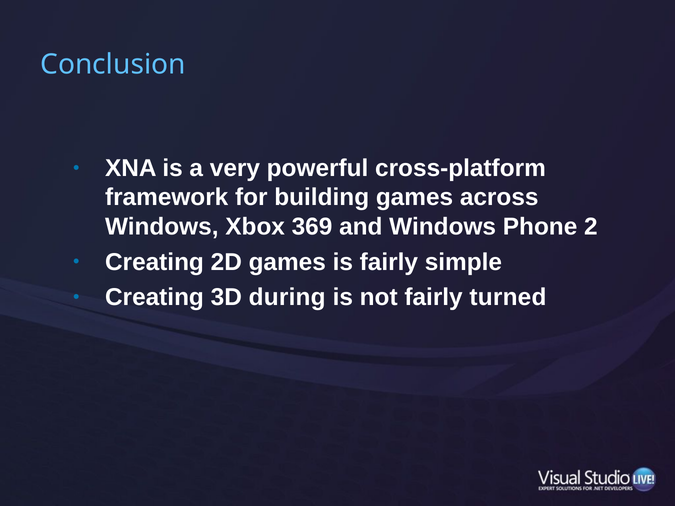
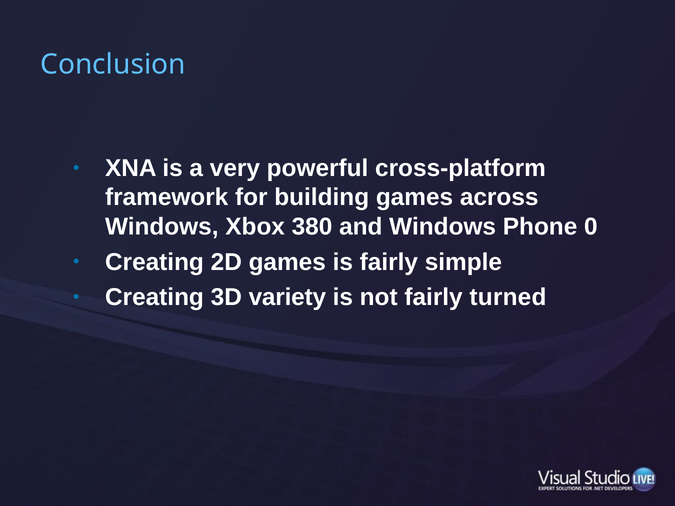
369: 369 -> 380
2: 2 -> 0
during: during -> variety
